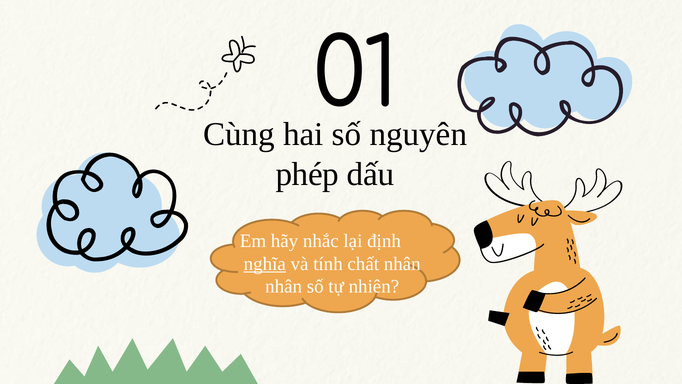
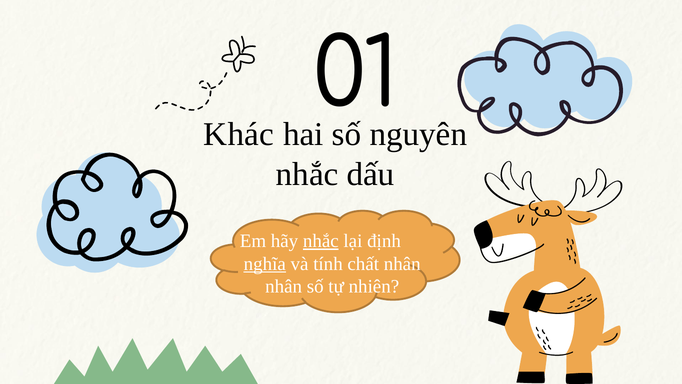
Cùng: Cùng -> Khác
phép at (307, 174): phép -> nhắc
nhắc at (321, 241) underline: none -> present
